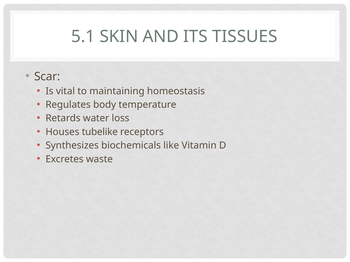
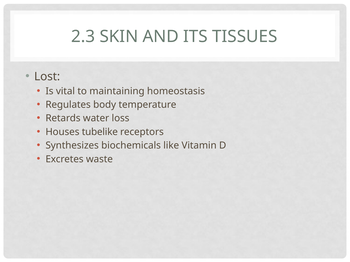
5.1: 5.1 -> 2.3
Scar: Scar -> Lost
